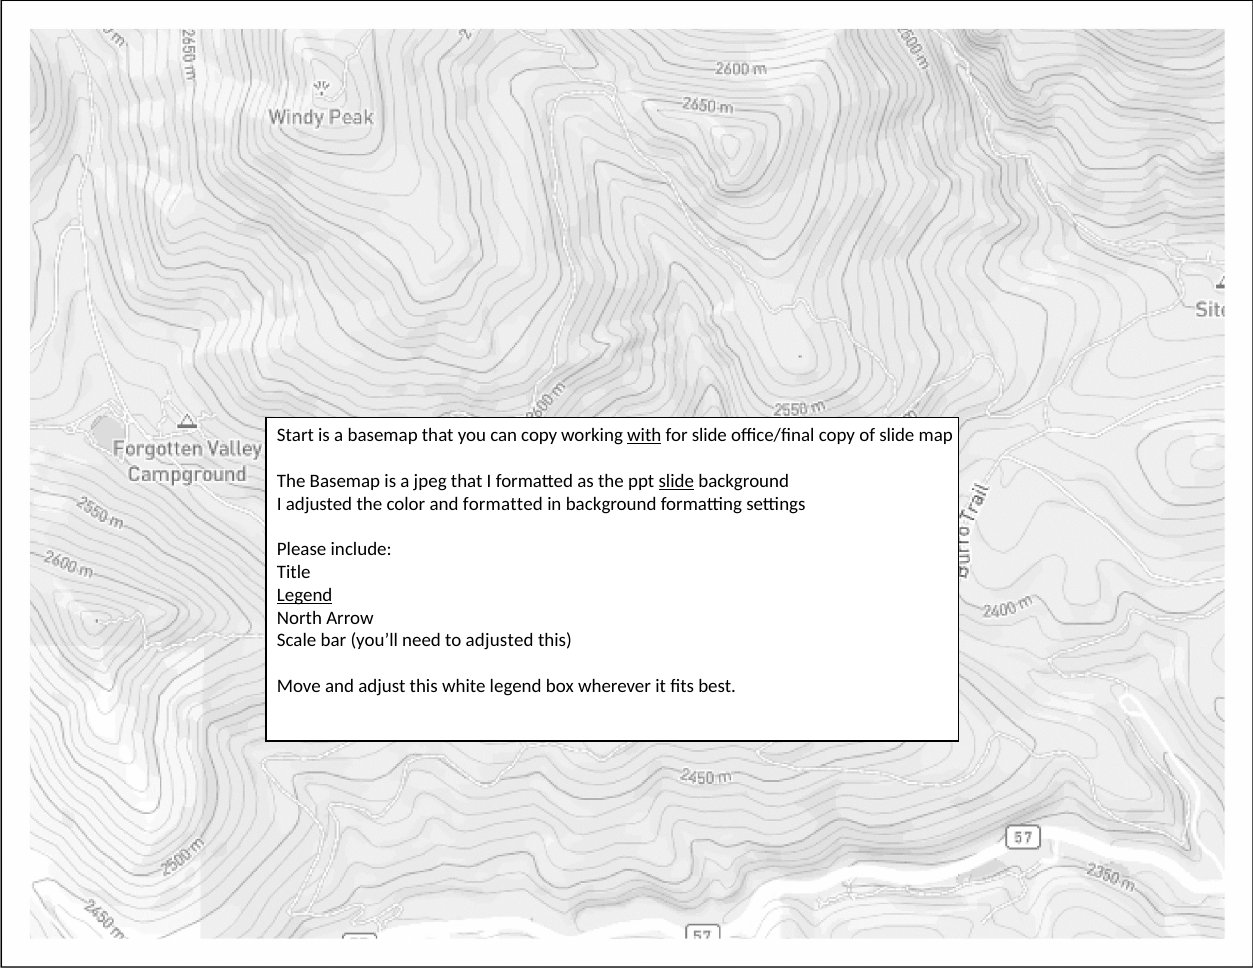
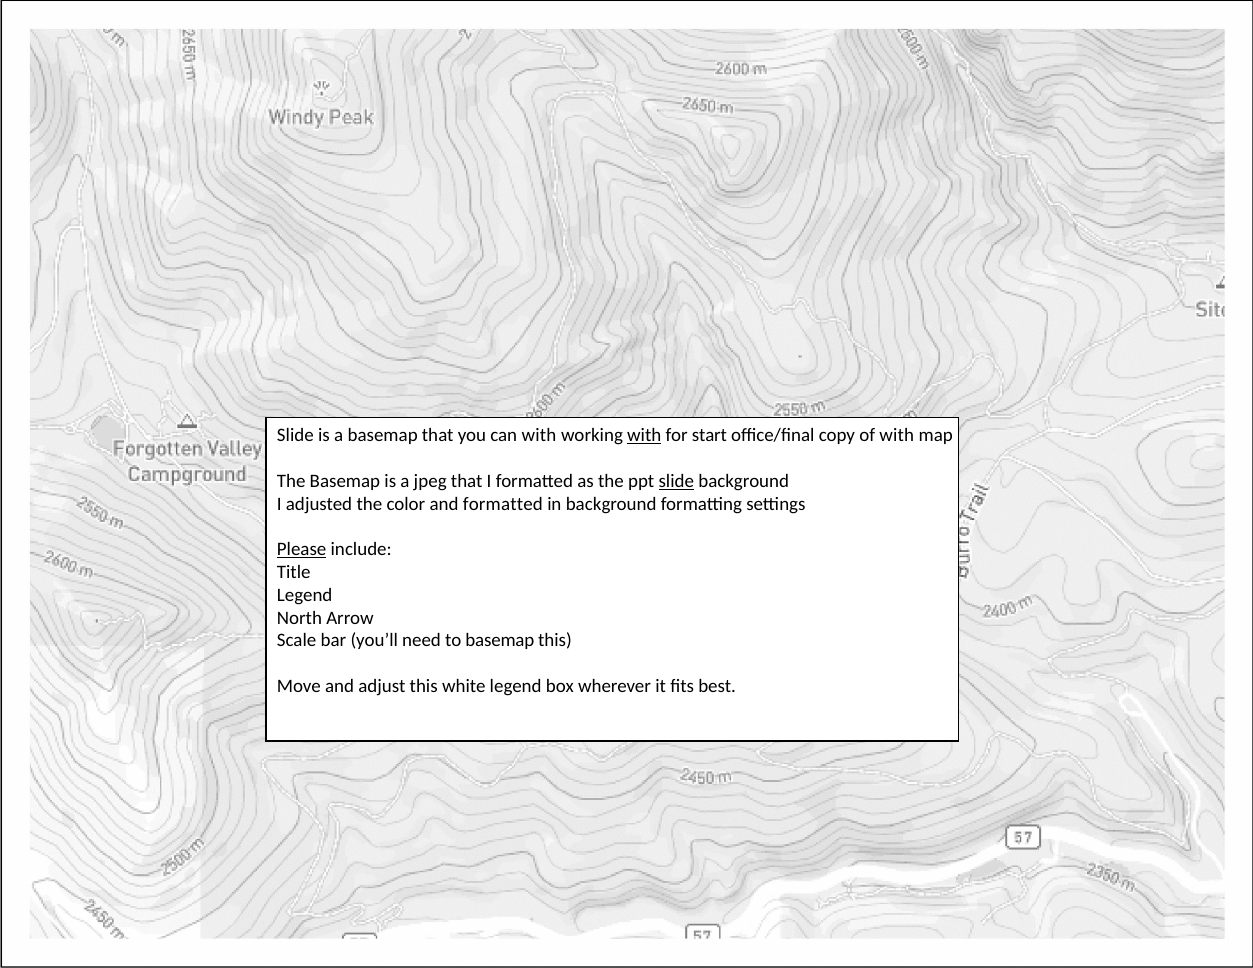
Start at (295, 436): Start -> Slide
can copy: copy -> with
for slide: slide -> start
of slide: slide -> with
Please underline: none -> present
Legend at (305, 595) underline: present -> none
to adjusted: adjusted -> basemap
